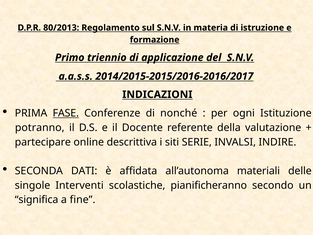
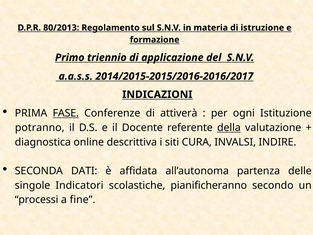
nonché: nonché -> attiverà
della underline: none -> present
partecipare: partecipare -> diagnostica
SERIE: SERIE -> CURA
materiali: materiali -> partenza
Interventi: Interventi -> Indicatori
significa: significa -> processi
